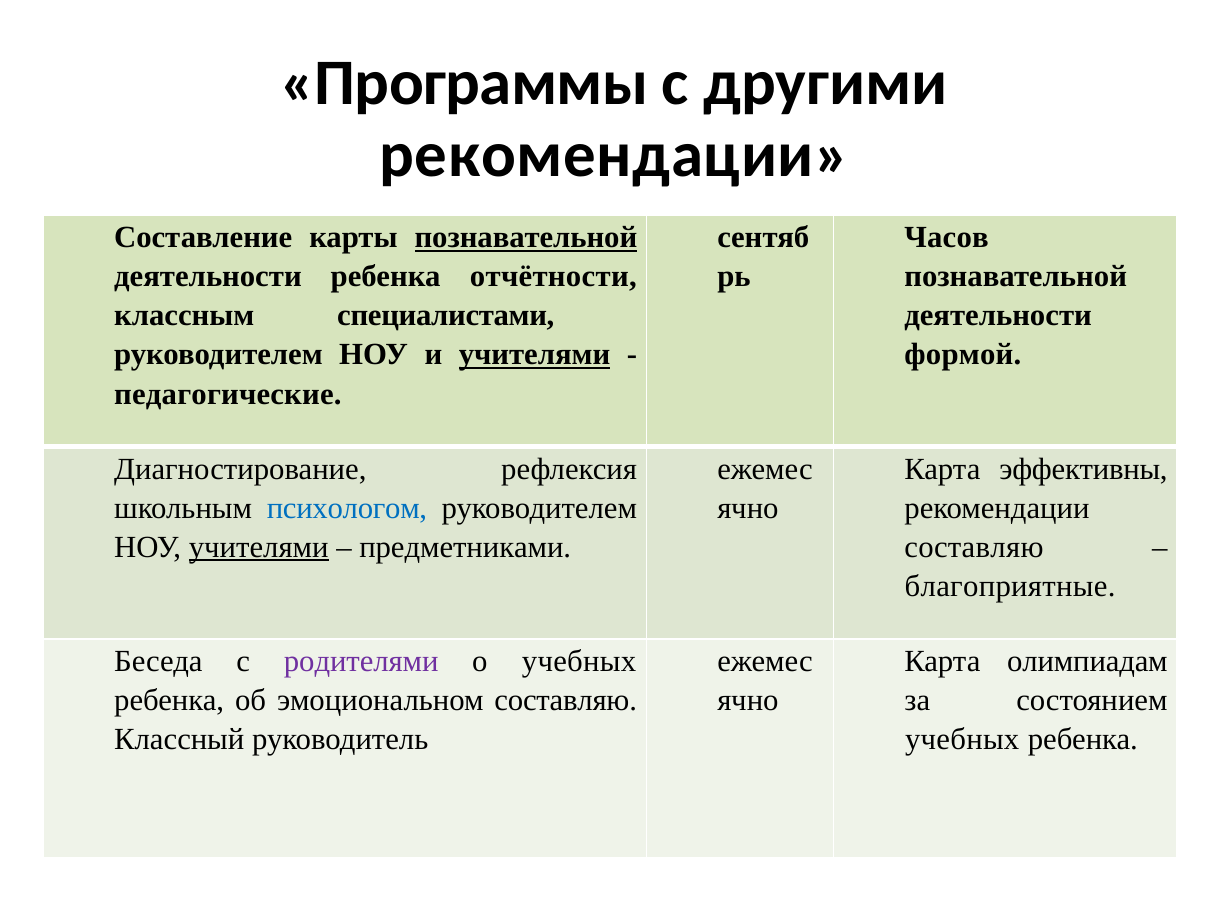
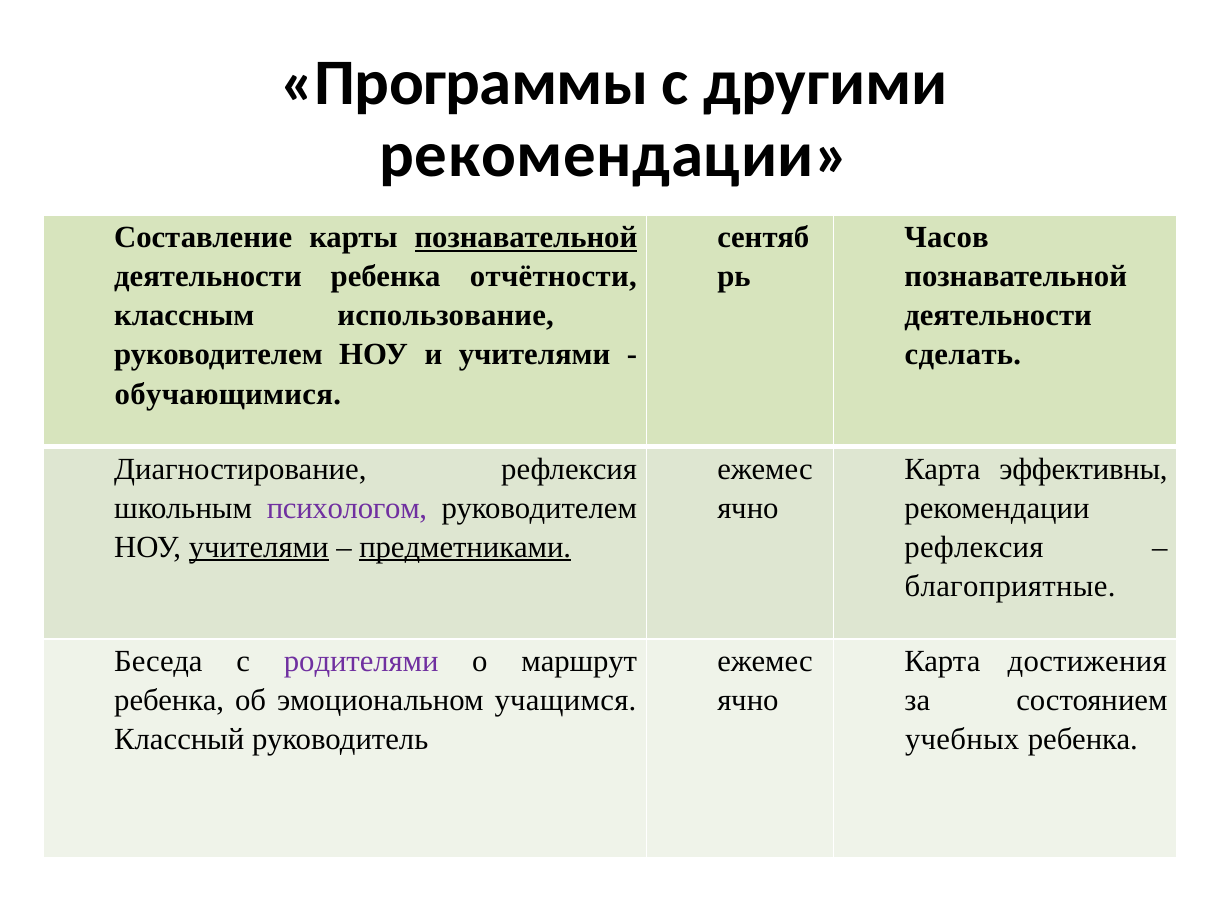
специалистами: специалистами -> использование
учителями at (535, 355) underline: present -> none
формой: формой -> сделать
педагогические: педагогические -> обучающимися
психологом colour: blue -> purple
предметниками underline: none -> present
составляю at (974, 547): составляю -> рефлексия
о учебных: учебных -> маршрут
олимпиадам: олимпиадам -> достижения
эмоциональном составляю: составляю -> учащимся
